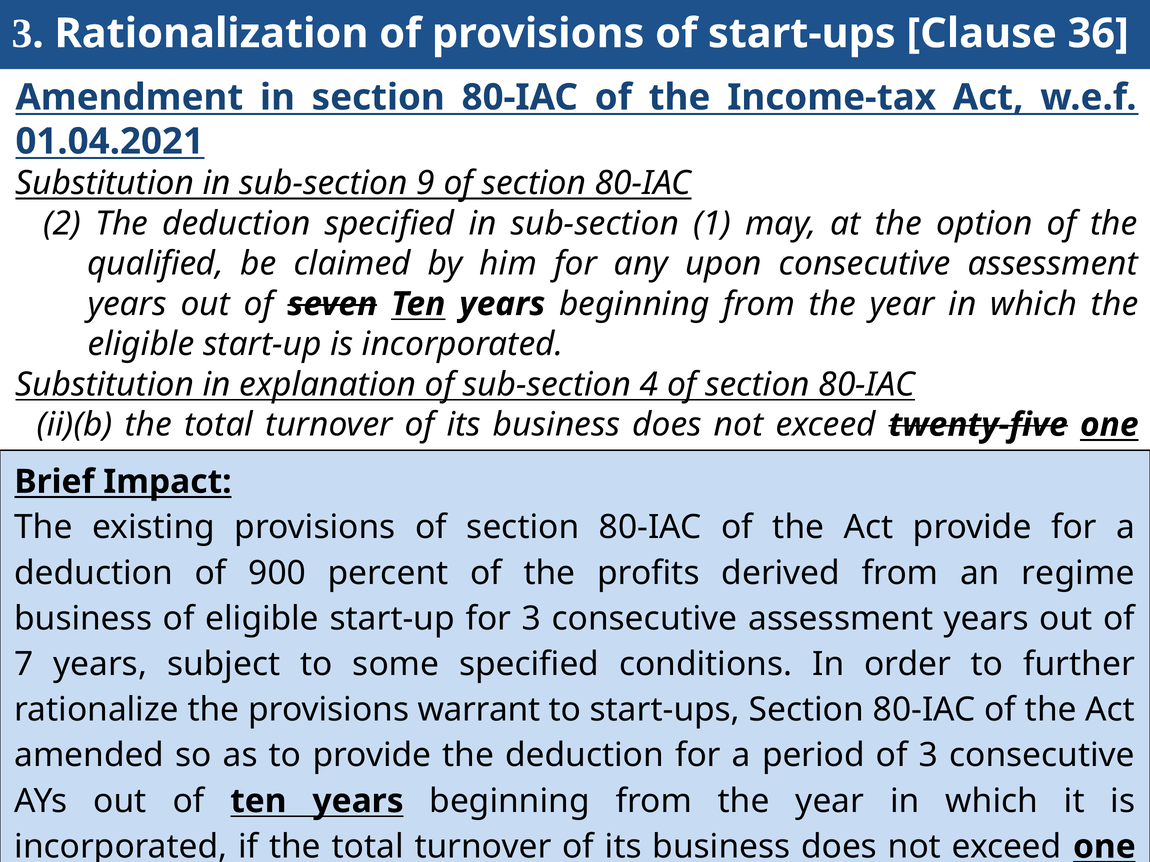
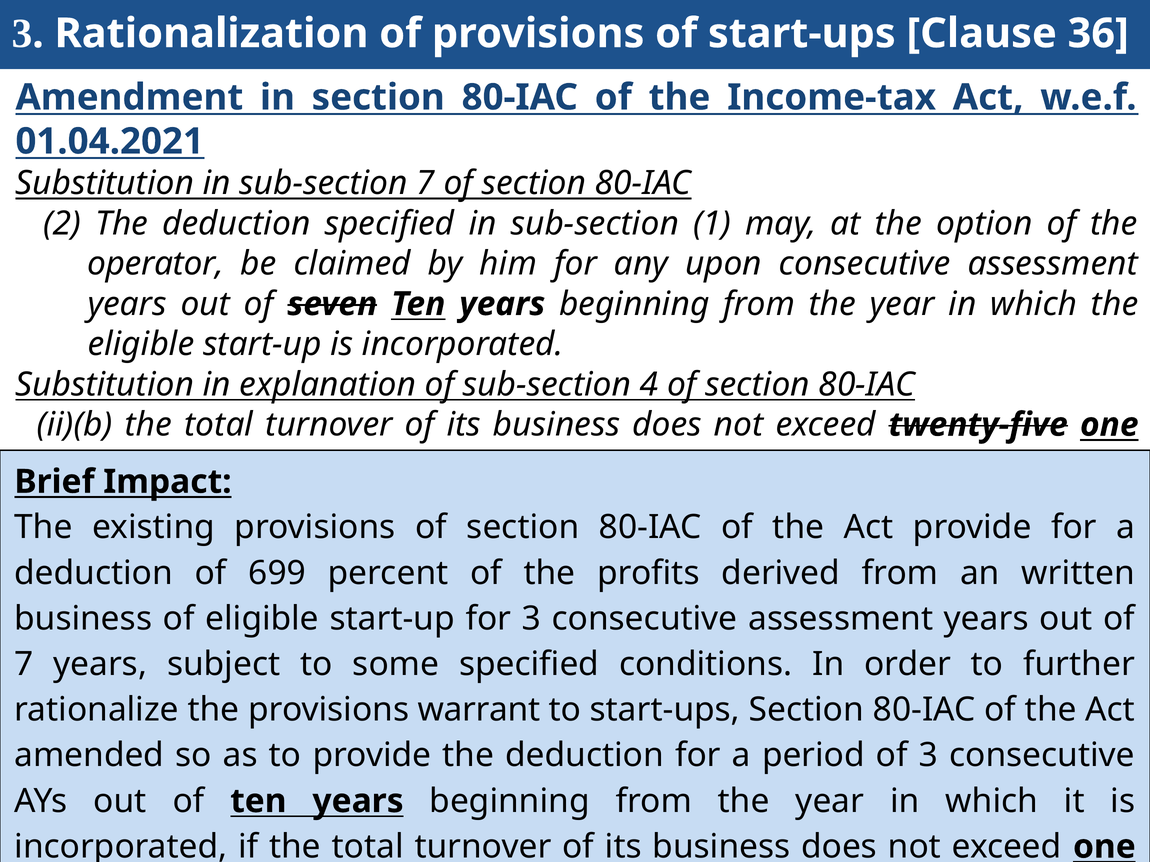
sub-section 9: 9 -> 7
qualified: qualified -> operator
900: 900 -> 699
regime: regime -> written
